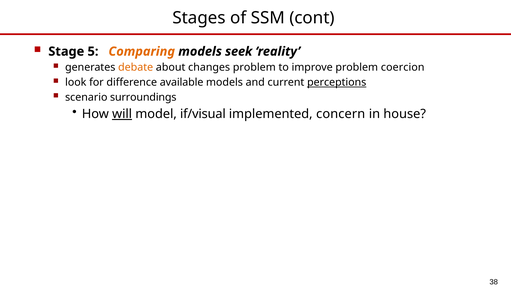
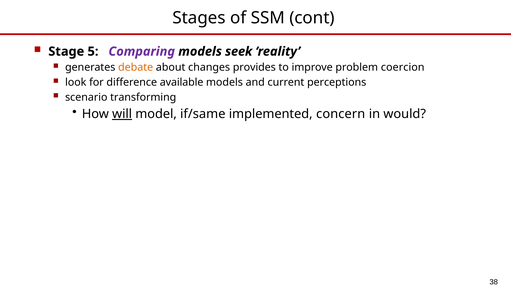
Comparing colour: orange -> purple
changes problem: problem -> provides
perceptions underline: present -> none
surroundings: surroundings -> transforming
if/visual: if/visual -> if/same
house: house -> would
